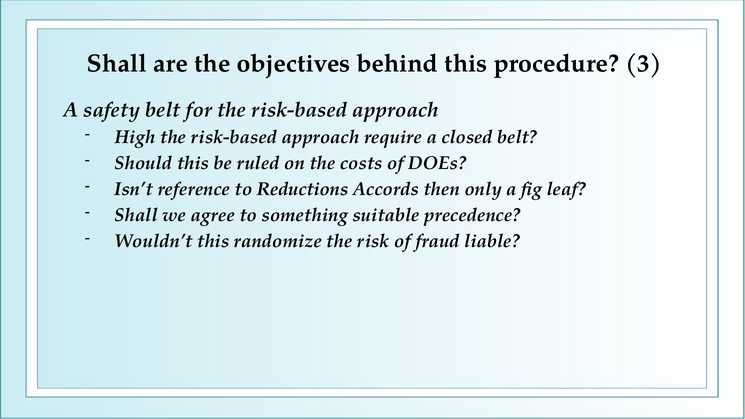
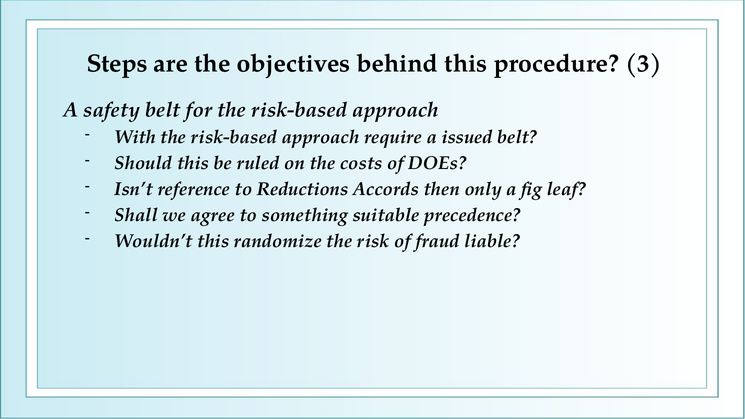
Shall at (117, 64): Shall -> Steps
High: High -> With
closed: closed -> issued
